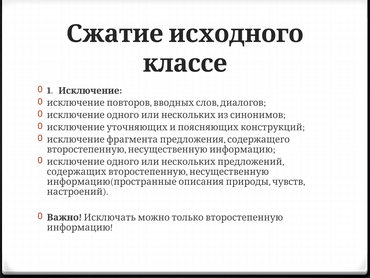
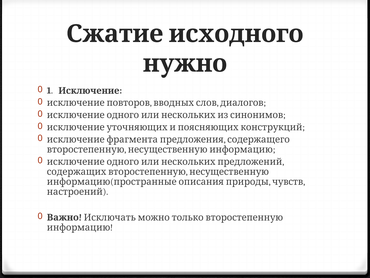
классе: классе -> нужно
